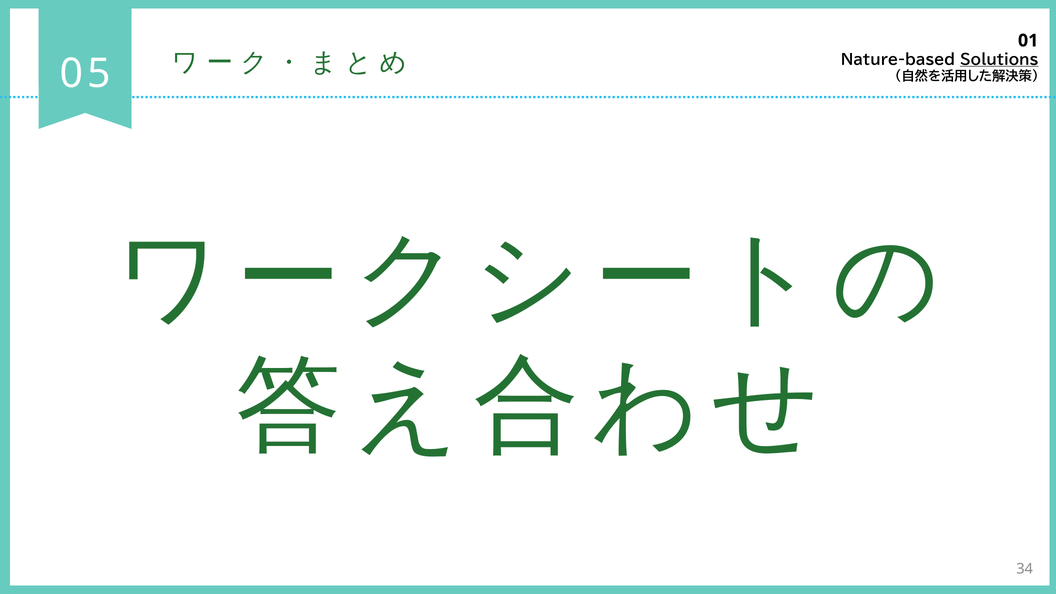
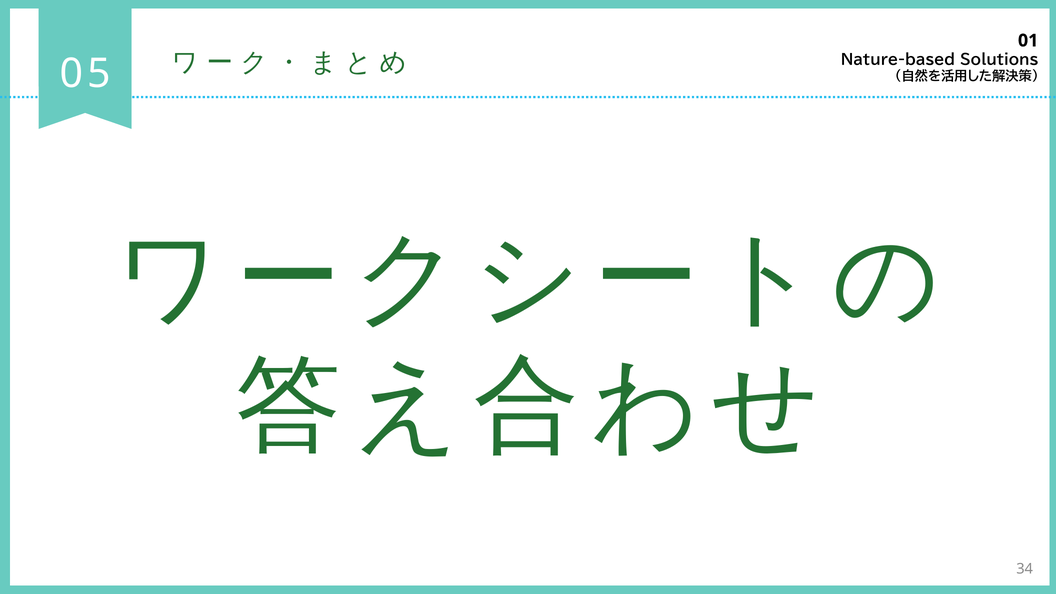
Solutions underline: present -> none
